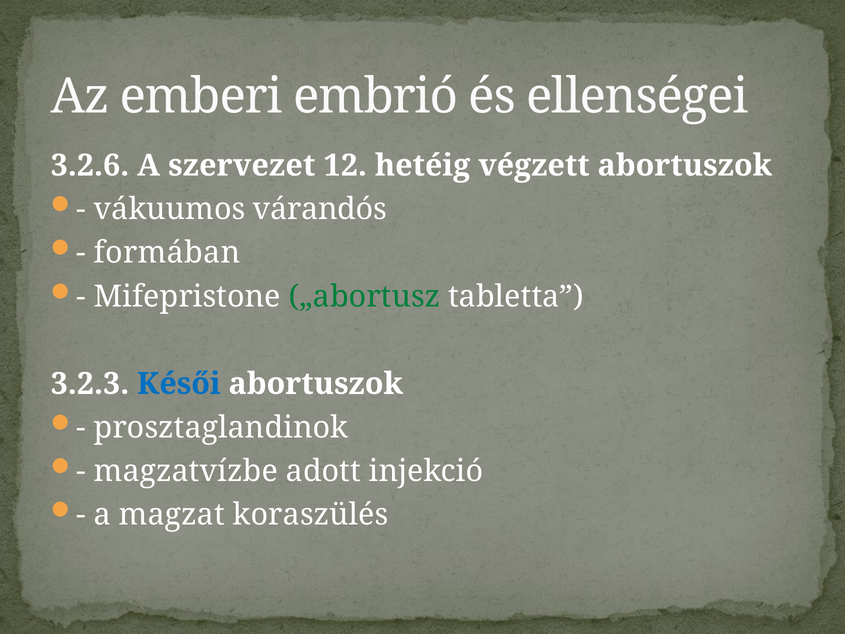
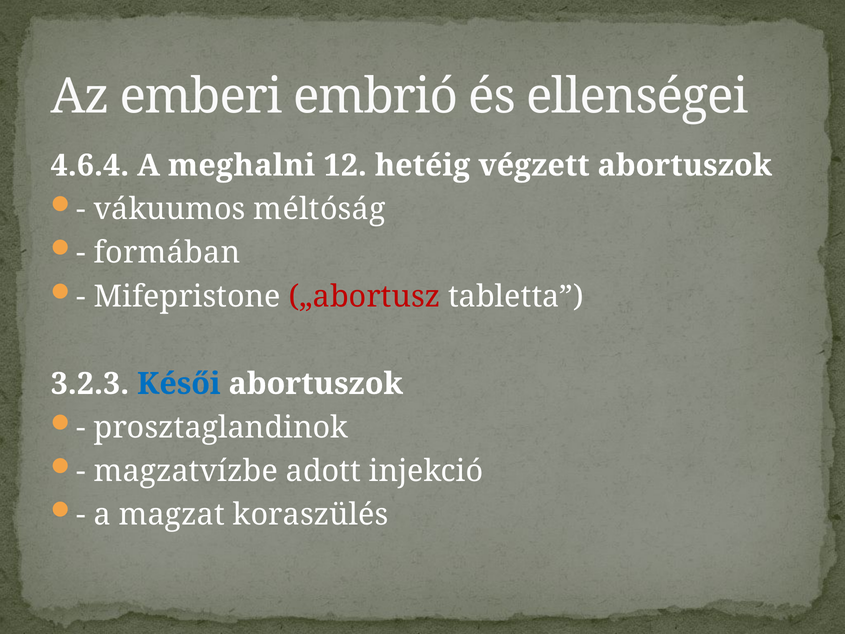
3.2.6: 3.2.6 -> 4.6.4
szervezet: szervezet -> meghalni
várandós: várandós -> méltóság
„abortusz colour: green -> red
